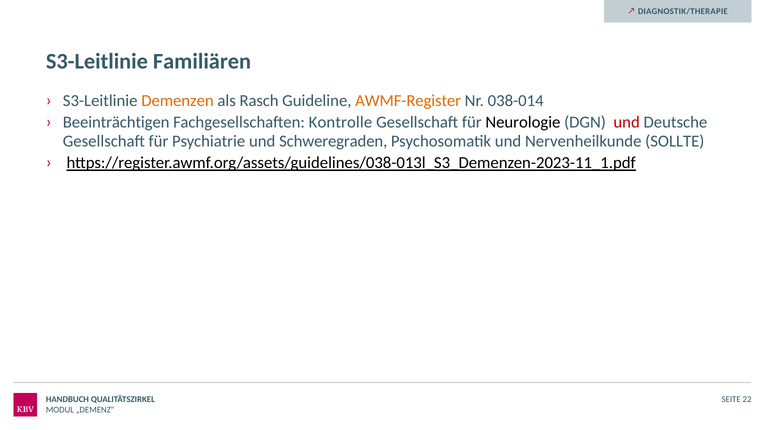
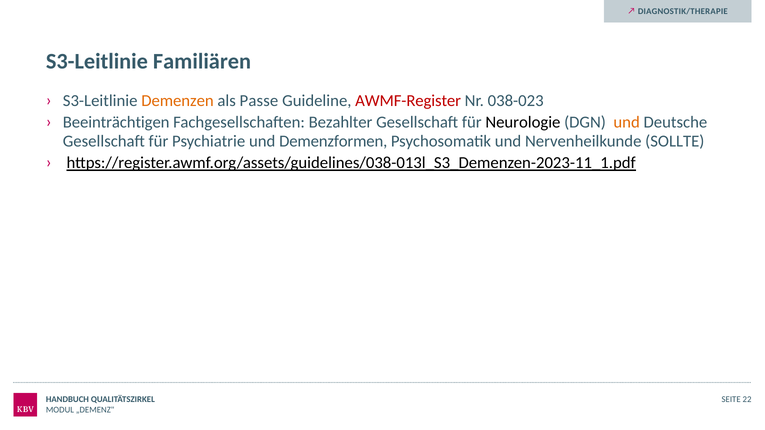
Rasch: Rasch -> Passe
AWMF-Register colour: orange -> red
038-014: 038-014 -> 038-023
Kontrolle: Kontrolle -> Bezahlter
und at (627, 122) colour: red -> orange
Schweregraden: Schweregraden -> Demenzformen
